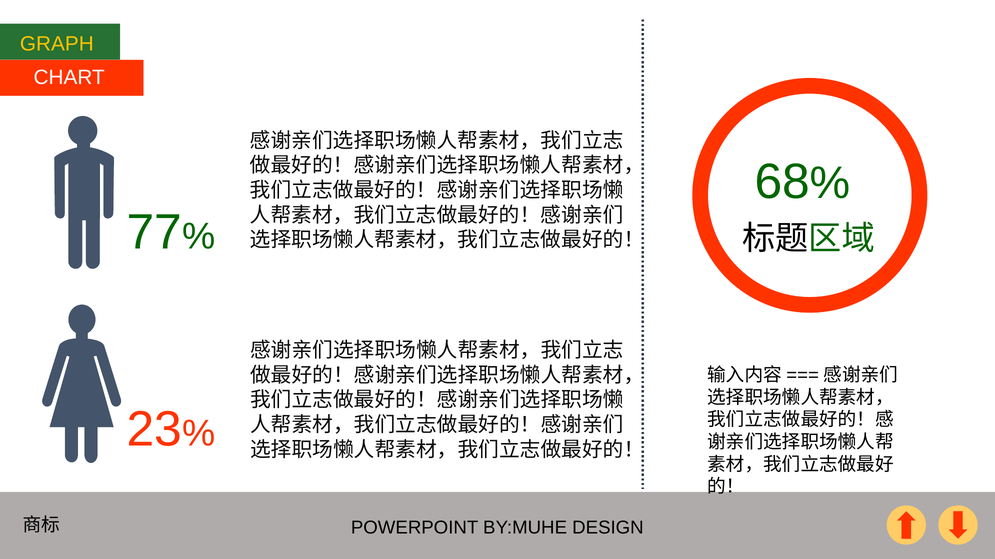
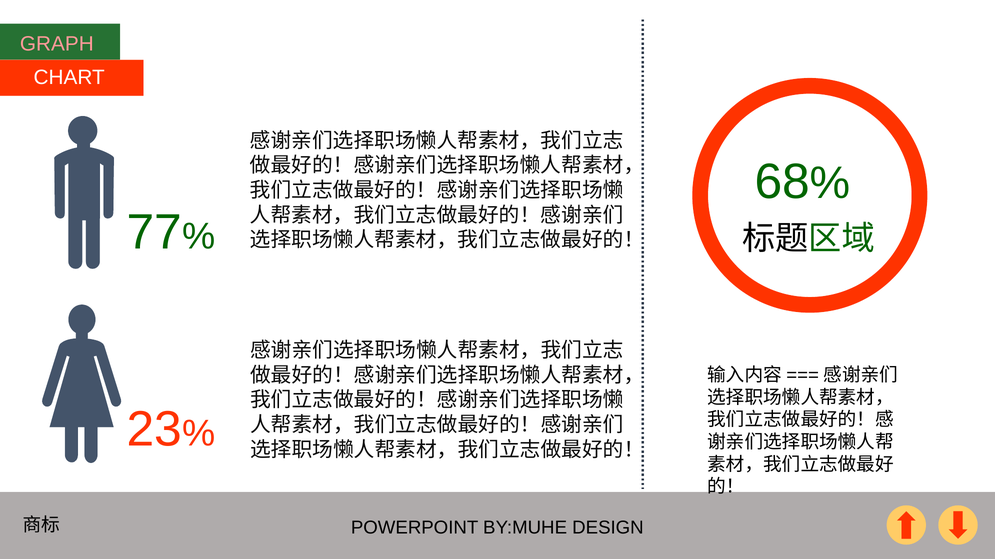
GRAPH colour: yellow -> pink
